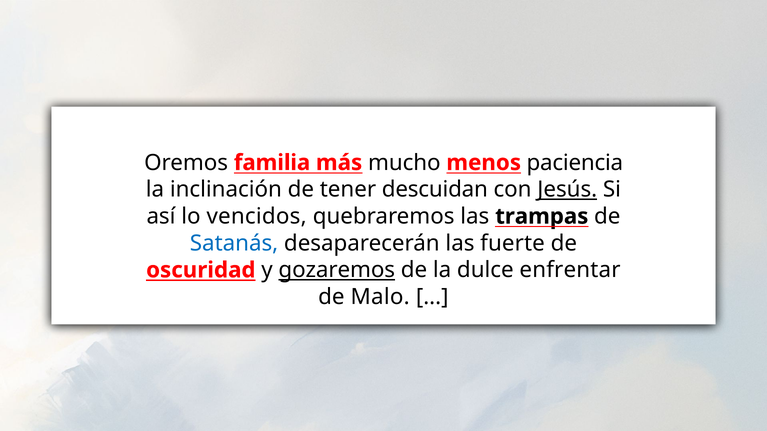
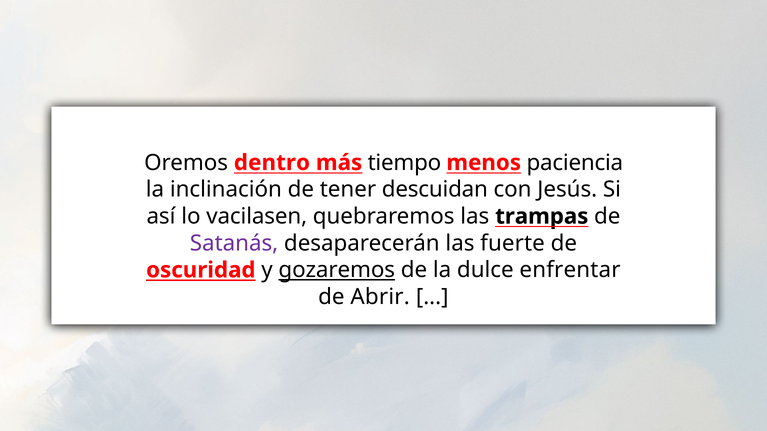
familia: familia -> dentro
mucho: mucho -> tiempo
Jesús underline: present -> none
vencidos: vencidos -> vacilasen
Satanás colour: blue -> purple
Malo: Malo -> Abrir
